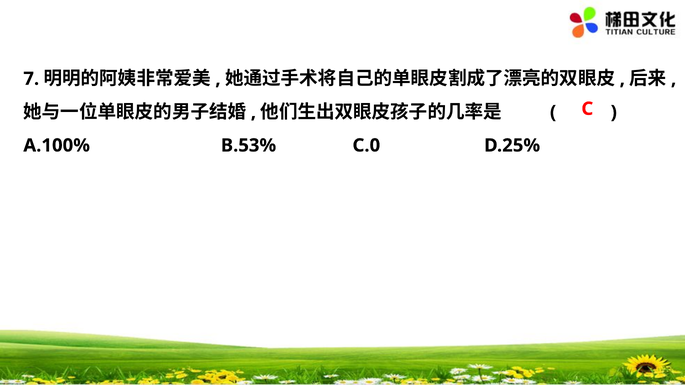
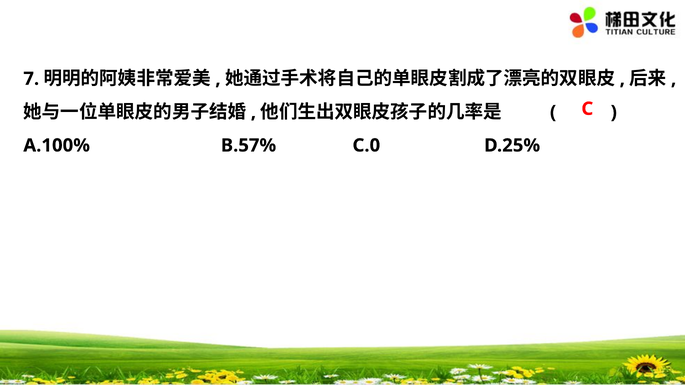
B.53%: B.53% -> B.57%
